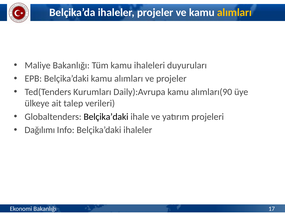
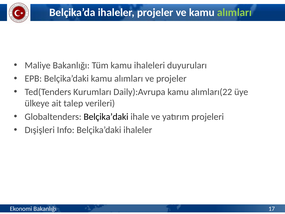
alımları at (234, 12) colour: yellow -> light green
alımları(90: alımları(90 -> alımları(22
Dağılımı: Dağılımı -> Dışişleri
